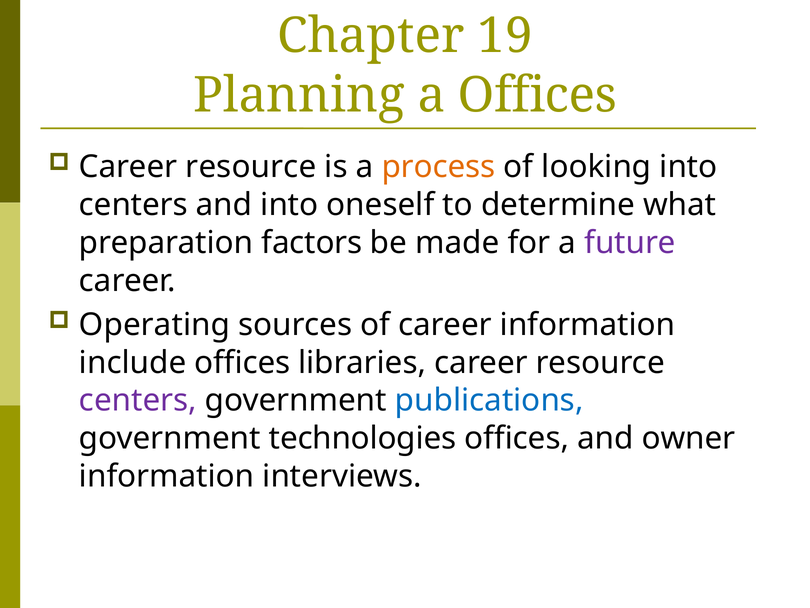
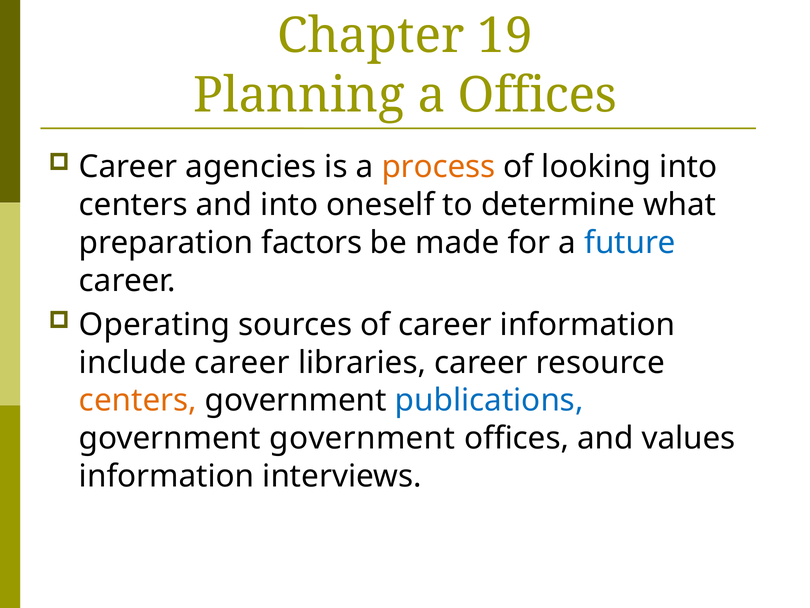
resource at (251, 167): resource -> agencies
future colour: purple -> blue
include offices: offices -> career
centers at (138, 400) colour: purple -> orange
government technologies: technologies -> government
owner: owner -> values
